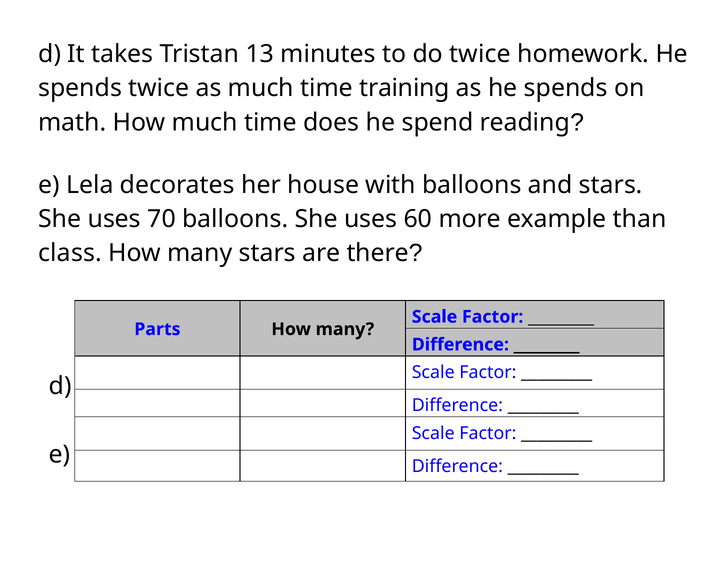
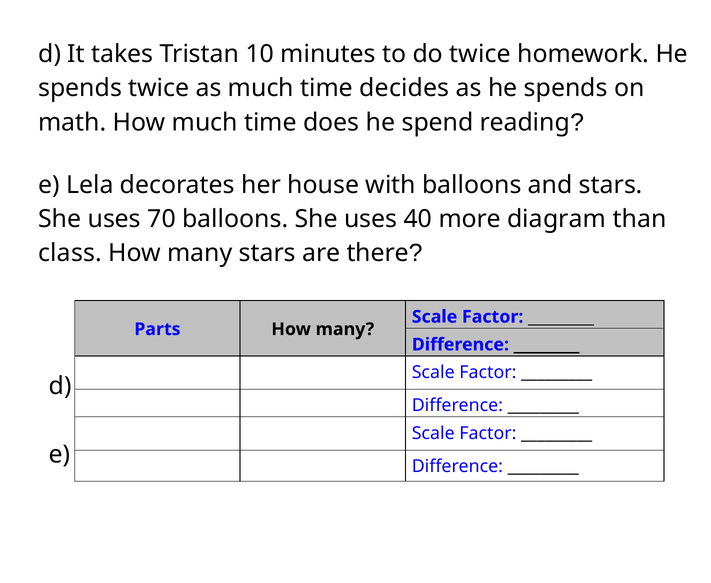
13: 13 -> 10
training: training -> decides
60: 60 -> 40
example: example -> diagram
